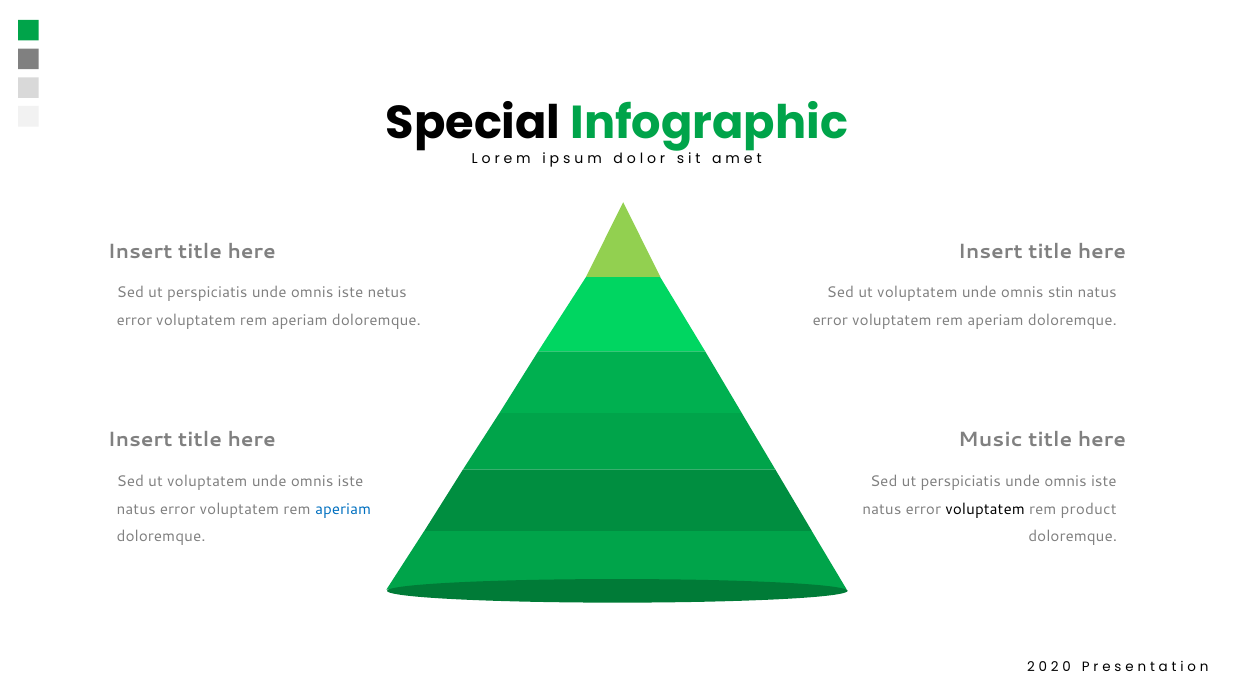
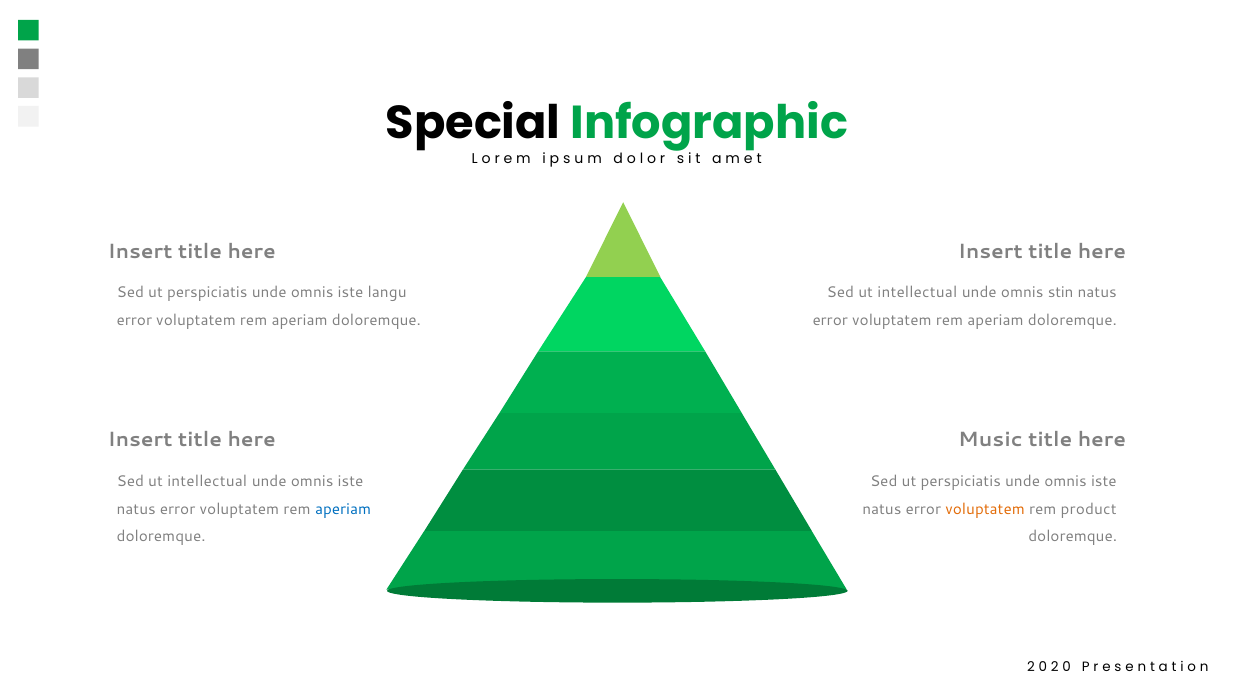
netus: netus -> langu
voluptatem at (917, 292): voluptatem -> intellectual
voluptatem at (207, 481): voluptatem -> intellectual
voluptatem at (985, 509) colour: black -> orange
